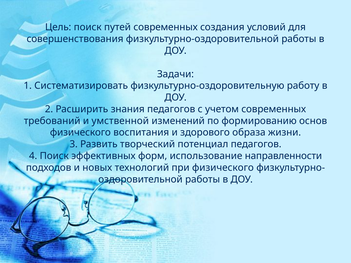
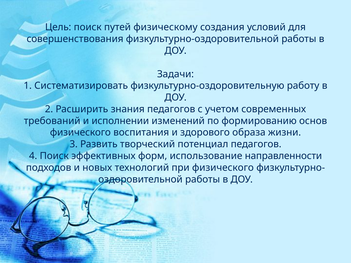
путей современных: современных -> физическому
умственной: умственной -> исполнении
